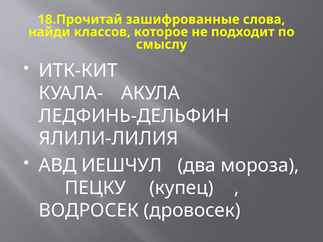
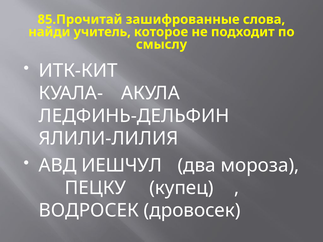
18.Прочитай: 18.Прочитай -> 85.Прочитай
классов: классов -> учитель
